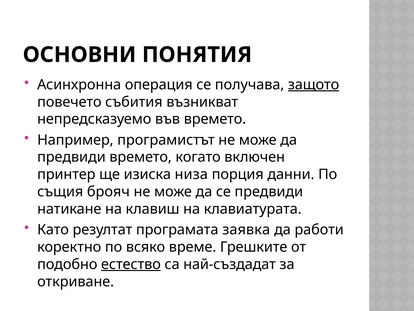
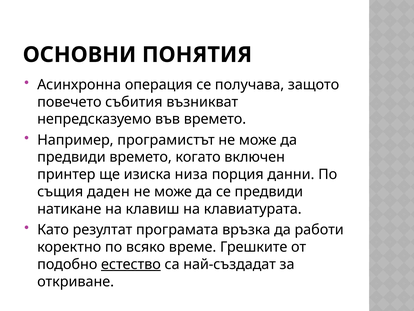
защото underline: present -> none
брояч: брояч -> даден
заявка: заявка -> връзка
